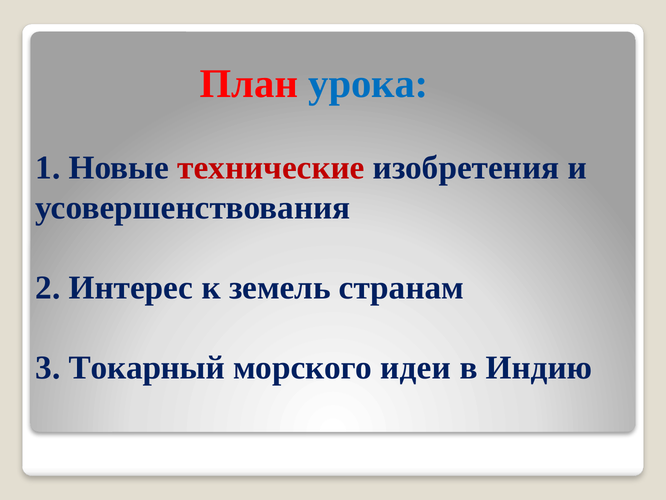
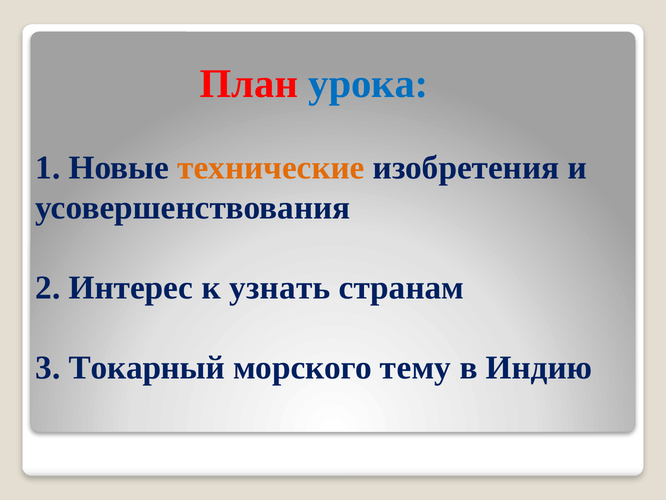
технические colour: red -> orange
земель: земель -> узнать
идеи: идеи -> тему
